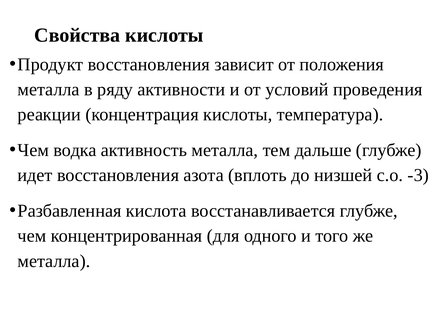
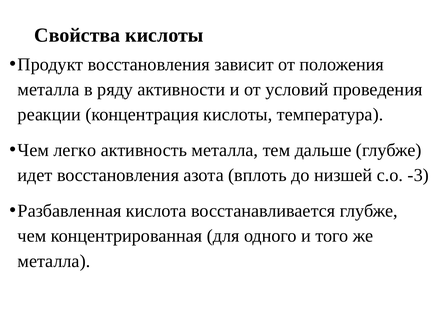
водка: водка -> легко
